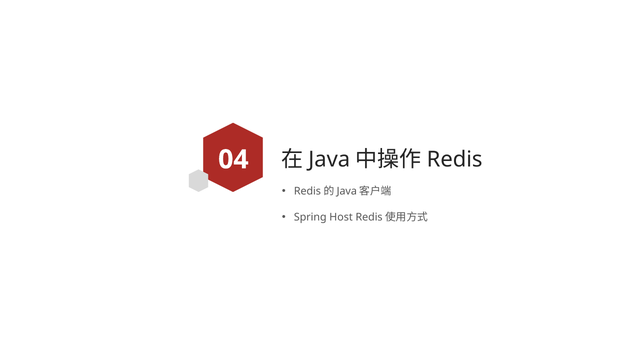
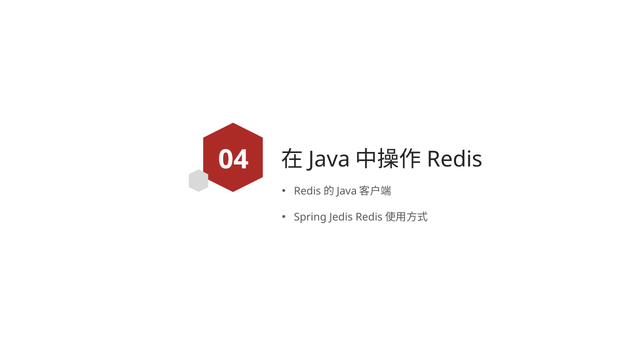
Host: Host -> Jedis
